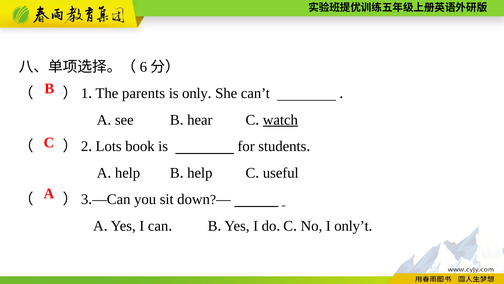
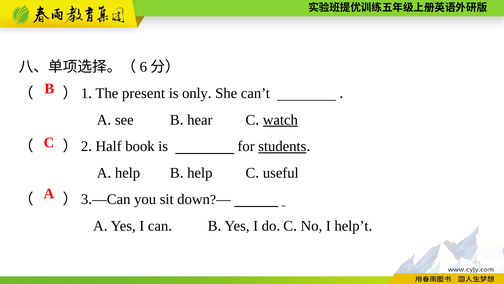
parents: parents -> present
Lots: Lots -> Half
students underline: none -> present
only’t: only’t -> help’t
